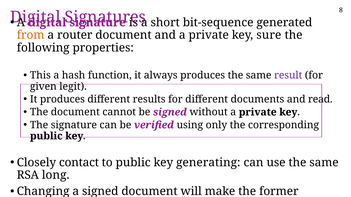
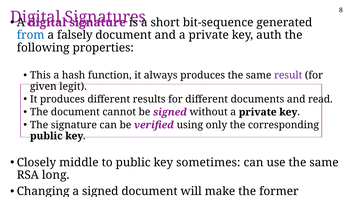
from colour: orange -> blue
router: router -> falsely
sure: sure -> auth
contact: contact -> middle
generating: generating -> sometimes
